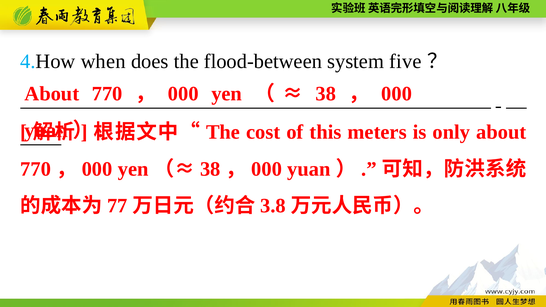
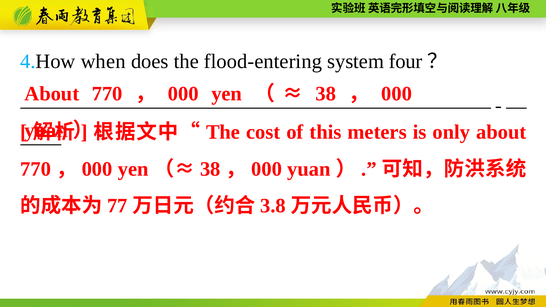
flood-between: flood-between -> flood-entering
five: five -> four
